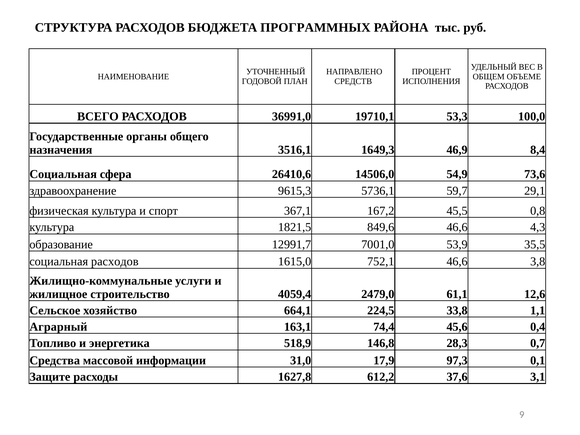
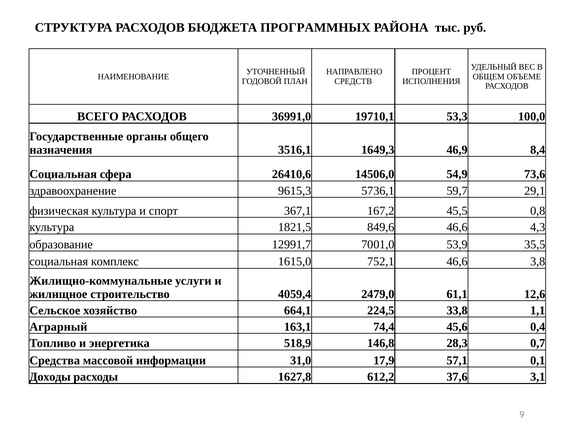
социальная расходов: расходов -> комплекс
97,3: 97,3 -> 57,1
Защите: Защите -> Доходы
